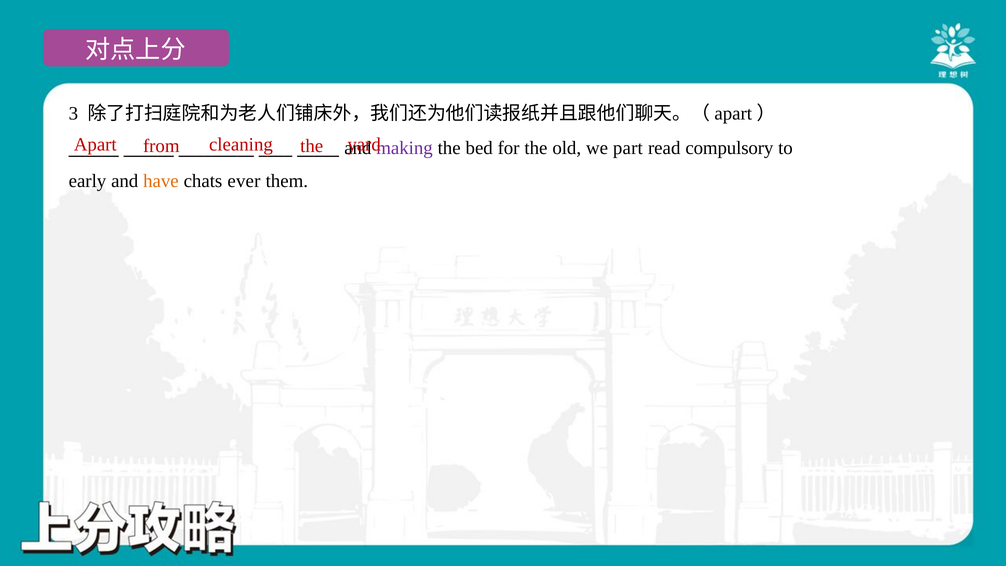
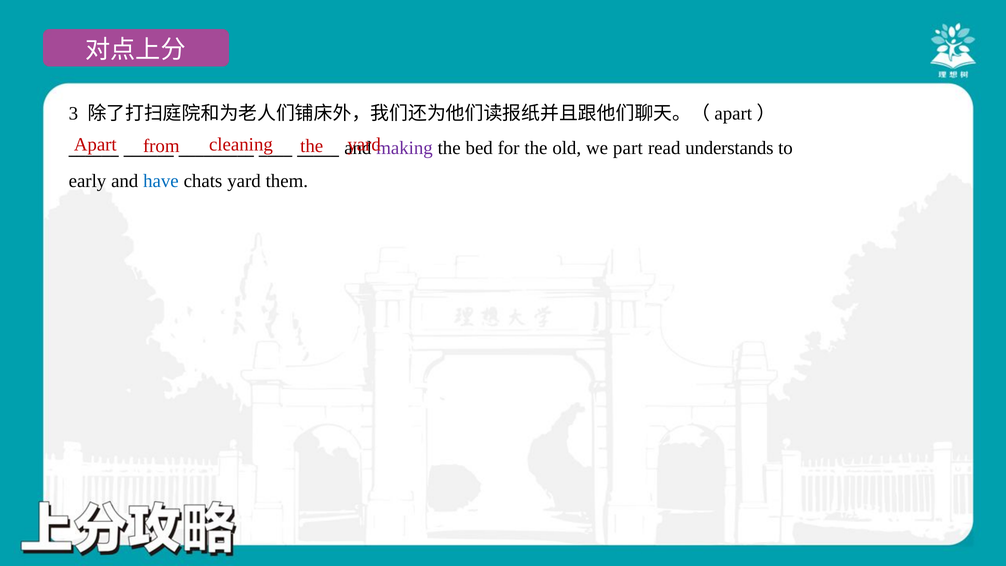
compulsory: compulsory -> understands
have colour: orange -> blue
chats ever: ever -> yard
